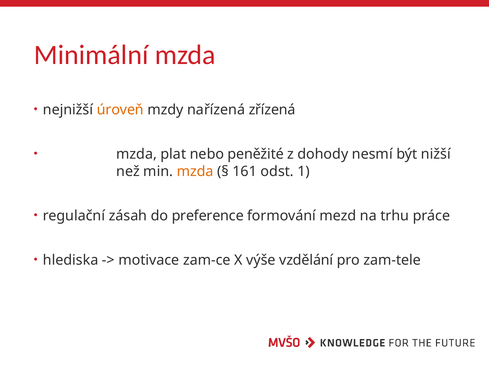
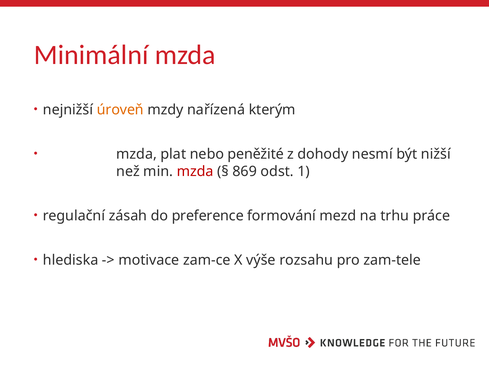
zřízená: zřízená -> kterým
mzda at (195, 171) colour: orange -> red
161: 161 -> 869
vzdělání: vzdělání -> rozsahu
